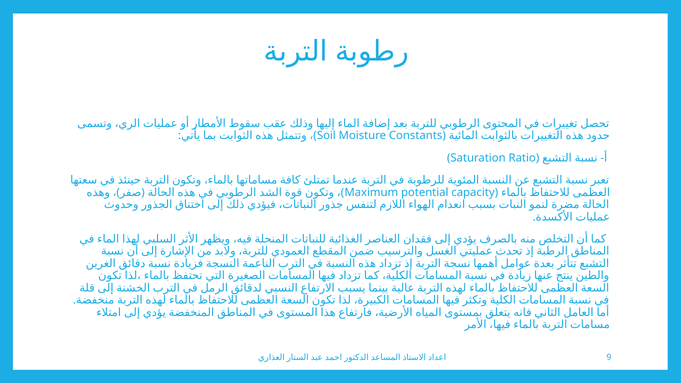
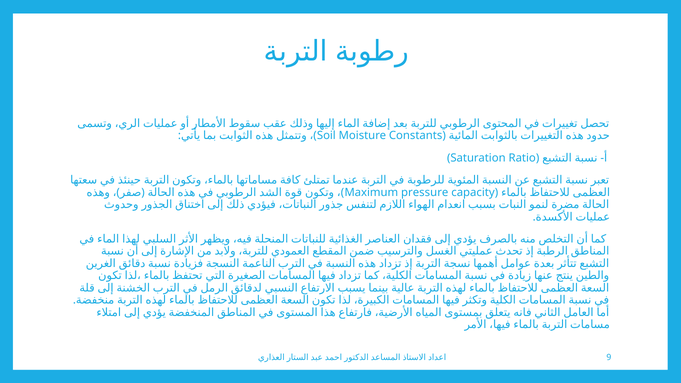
potential: potential -> pressure
